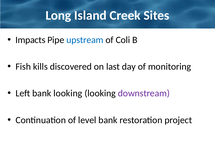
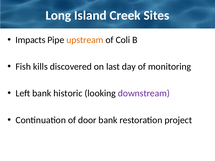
upstream colour: blue -> orange
bank looking: looking -> historic
level: level -> door
